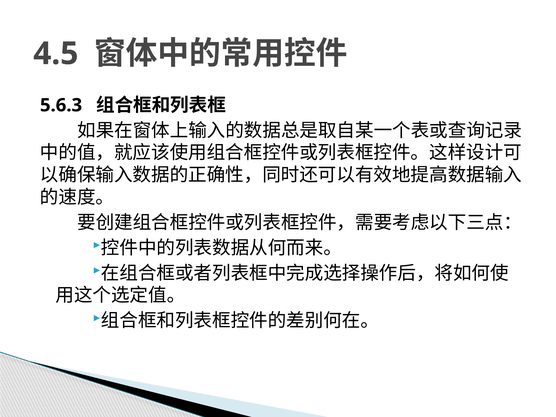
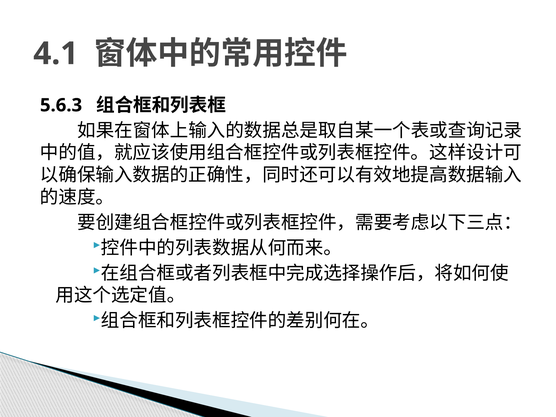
4.5: 4.5 -> 4.1
